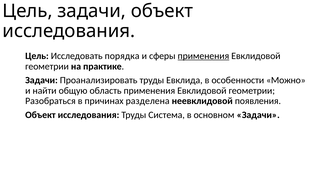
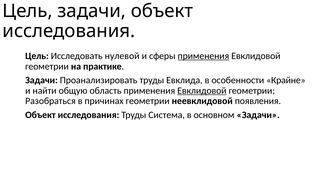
порядка: порядка -> нулевой
Можно: Можно -> Крайне
Евклидовой at (202, 91) underline: none -> present
причинах разделена: разделена -> геометрии
